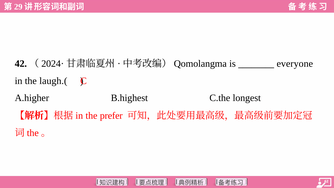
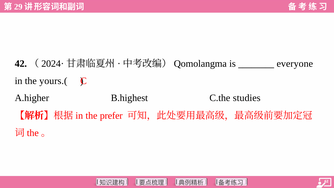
laugh.(: laugh.( -> yours.(
longest: longest -> studies
